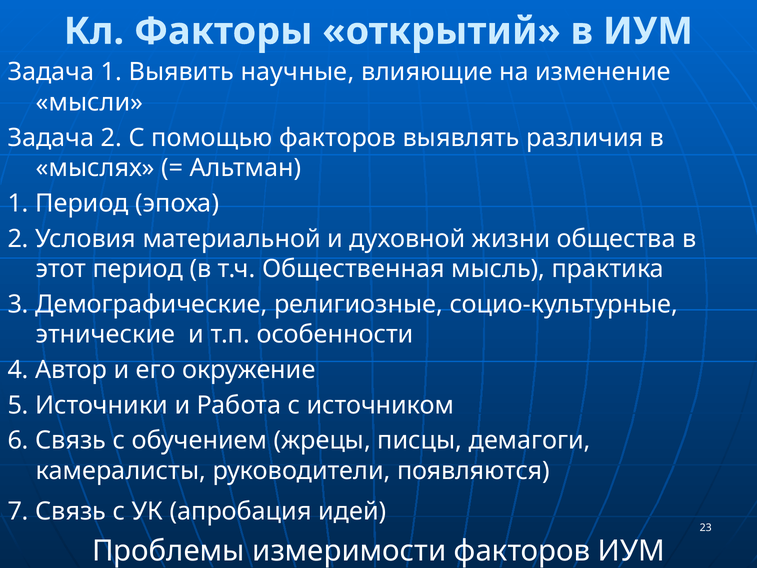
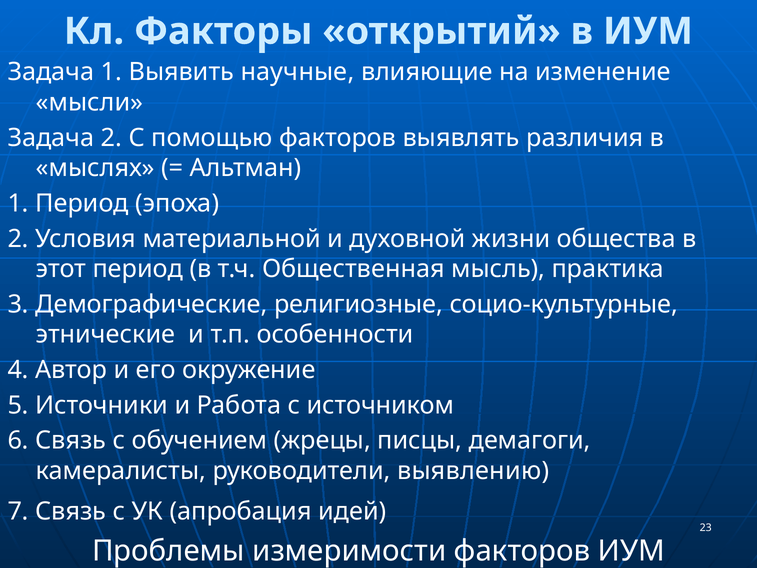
появляются: появляются -> выявлению
